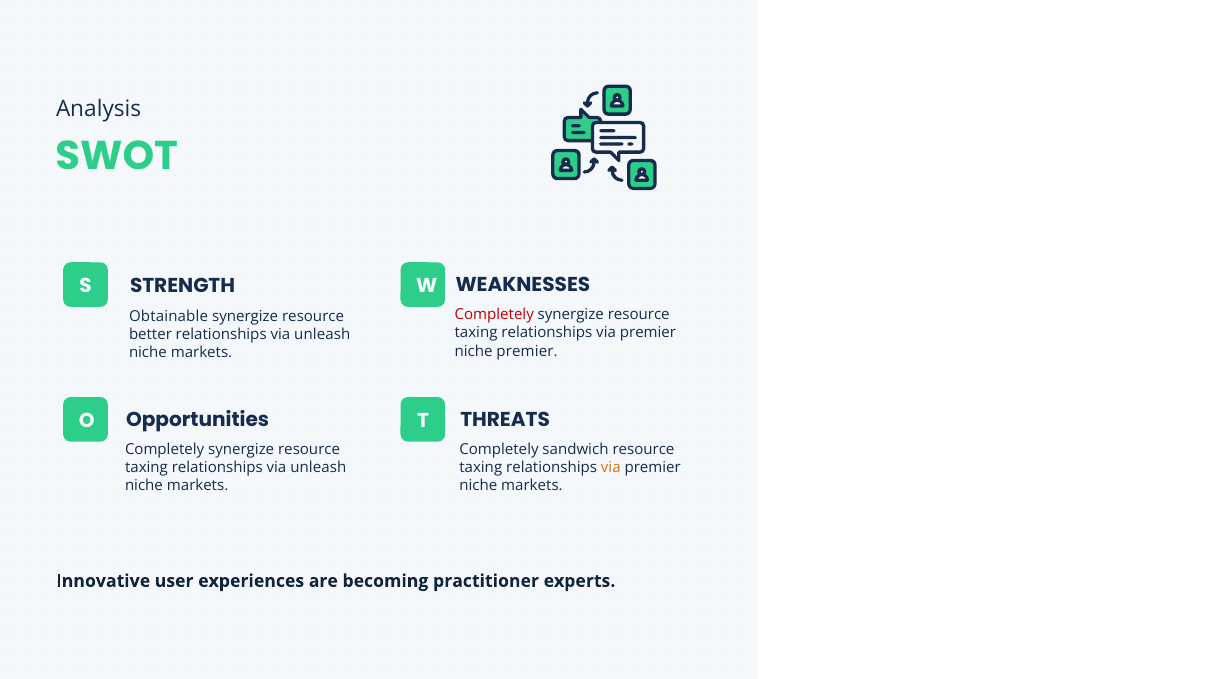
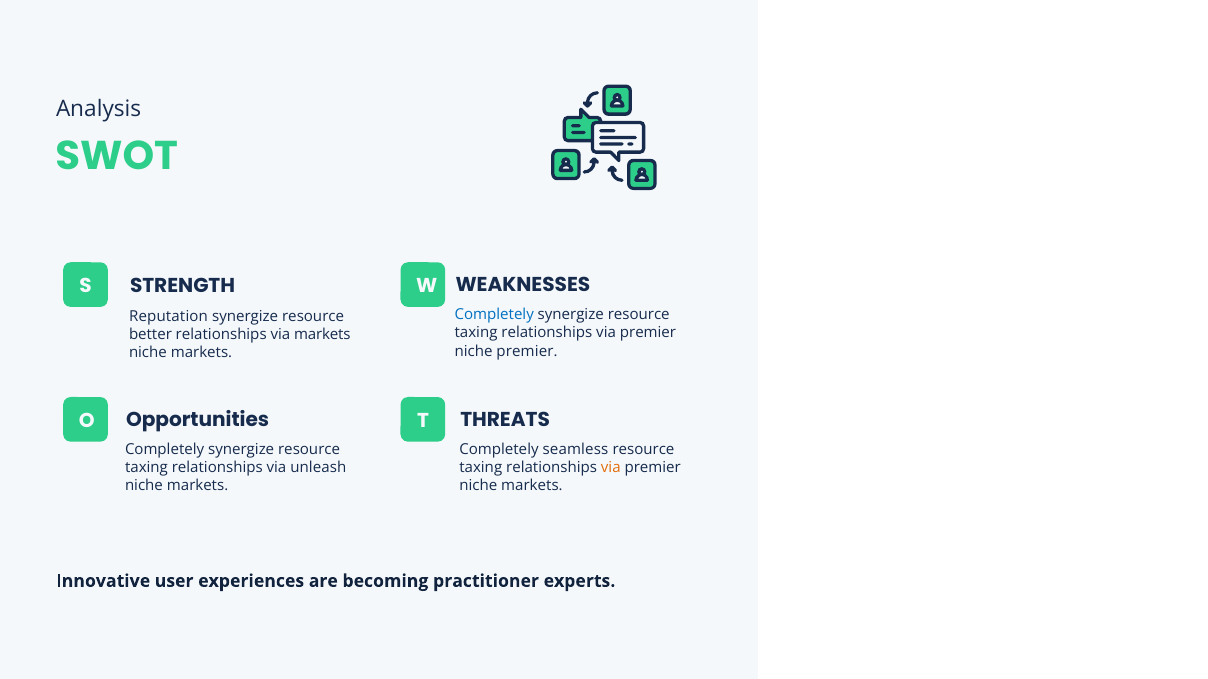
Completely at (494, 315) colour: red -> blue
Obtainable: Obtainable -> Reputation
unleash at (322, 335): unleash -> markets
sandwich: sandwich -> seamless
